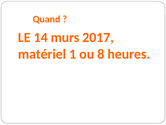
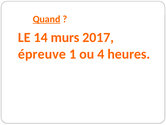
Quand underline: none -> present
matériel: matériel -> épreuve
8: 8 -> 4
